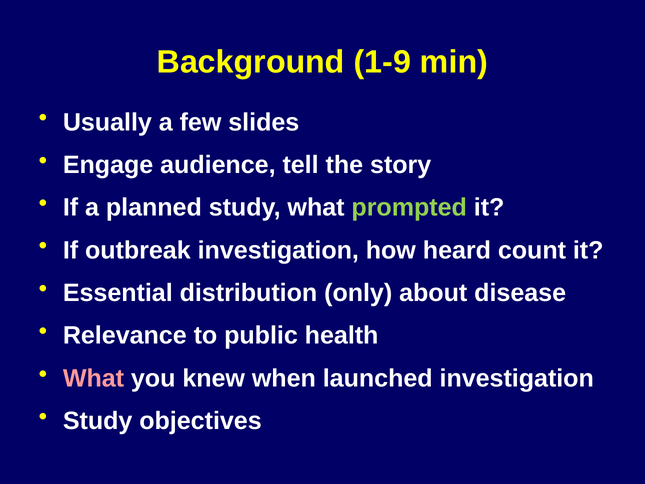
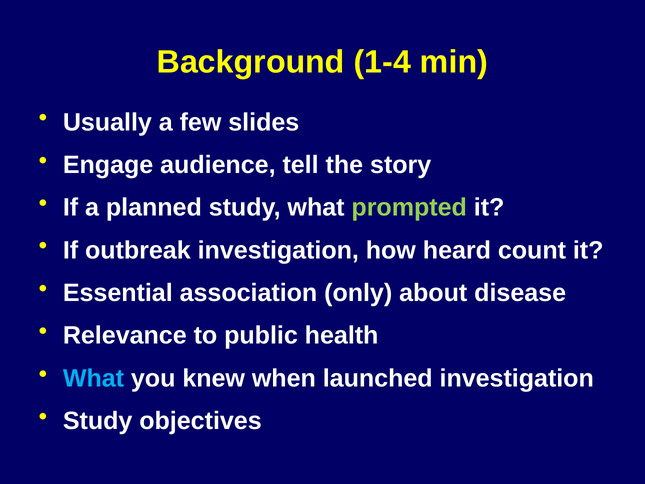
1-9: 1-9 -> 1-4
distribution: distribution -> association
What at (93, 378) colour: pink -> light blue
